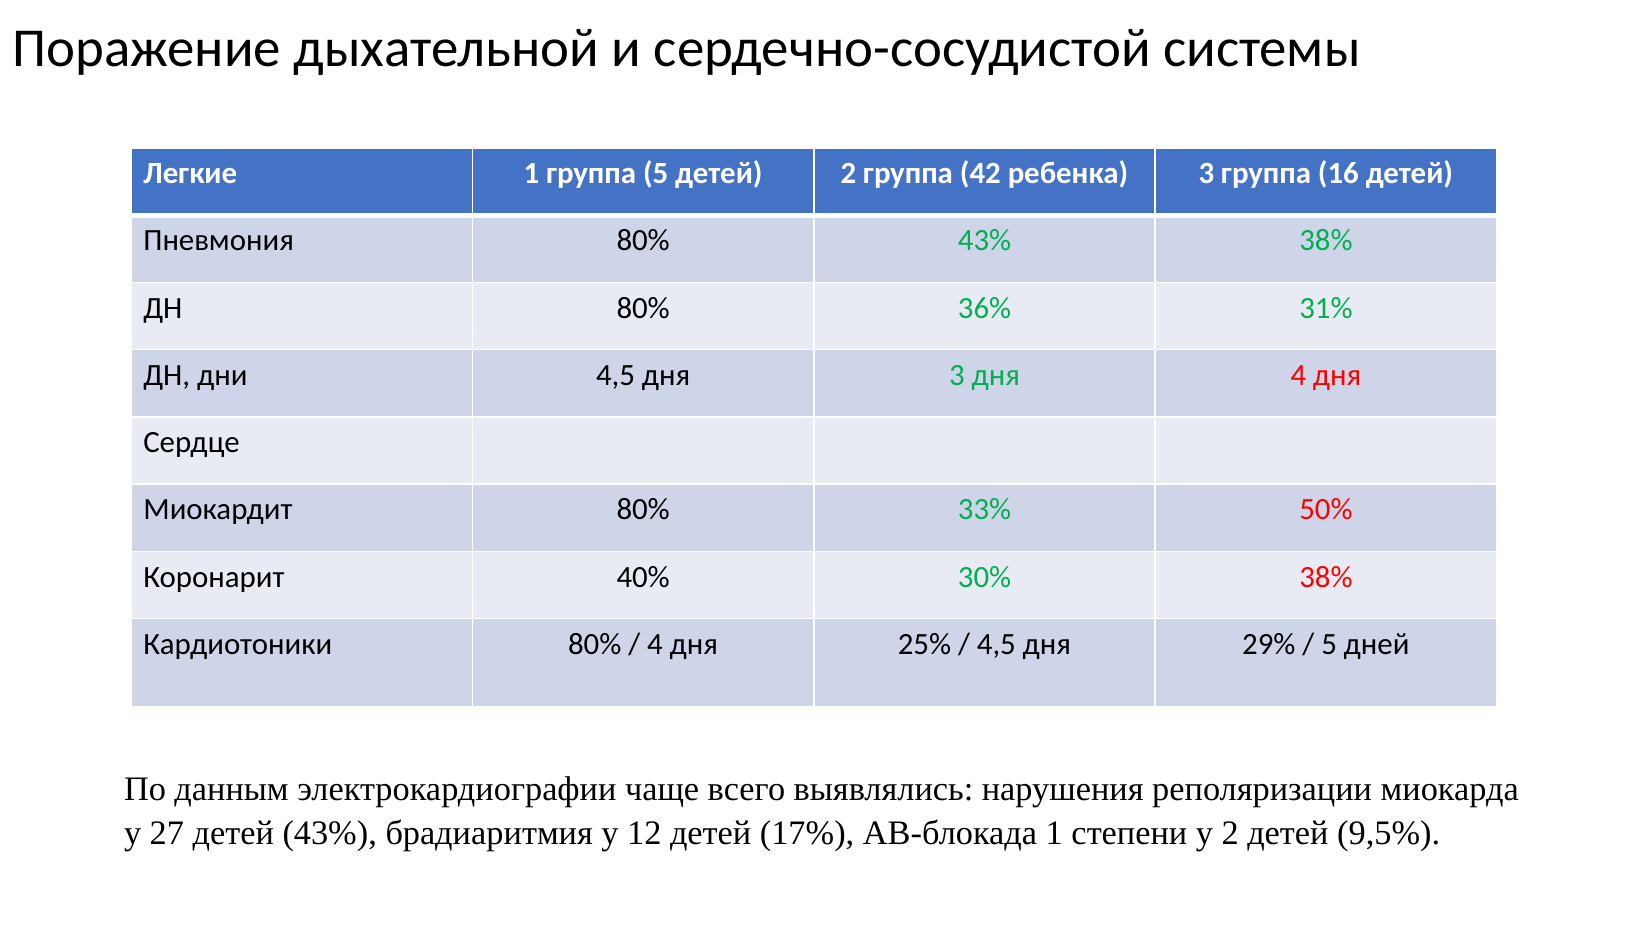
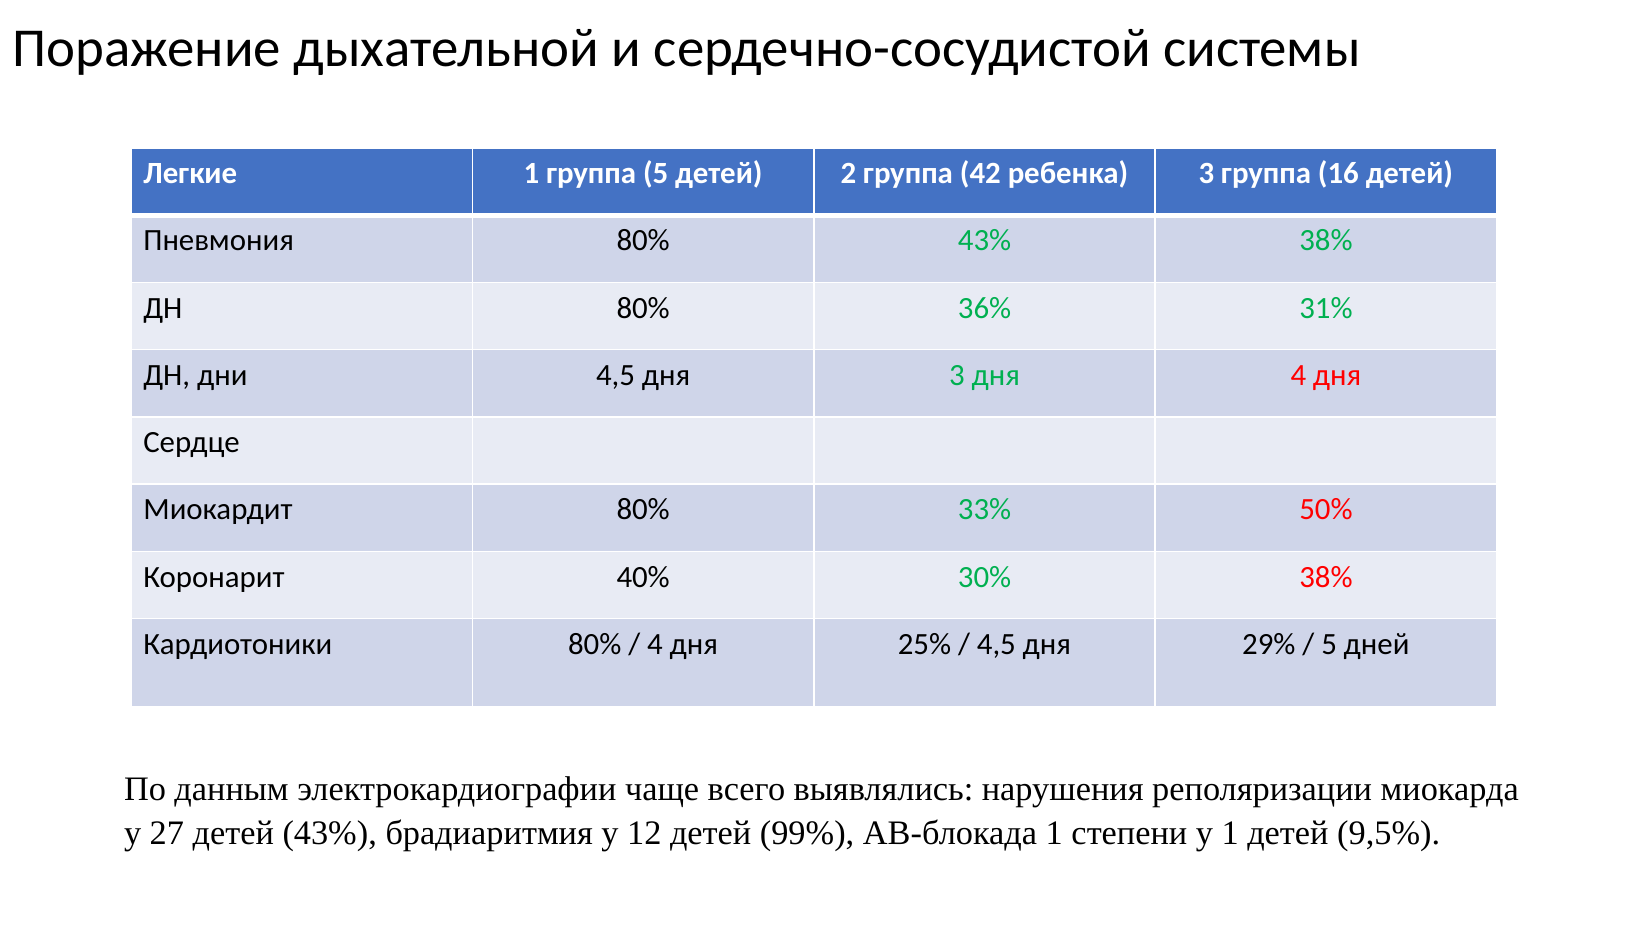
17%: 17% -> 99%
у 2: 2 -> 1
